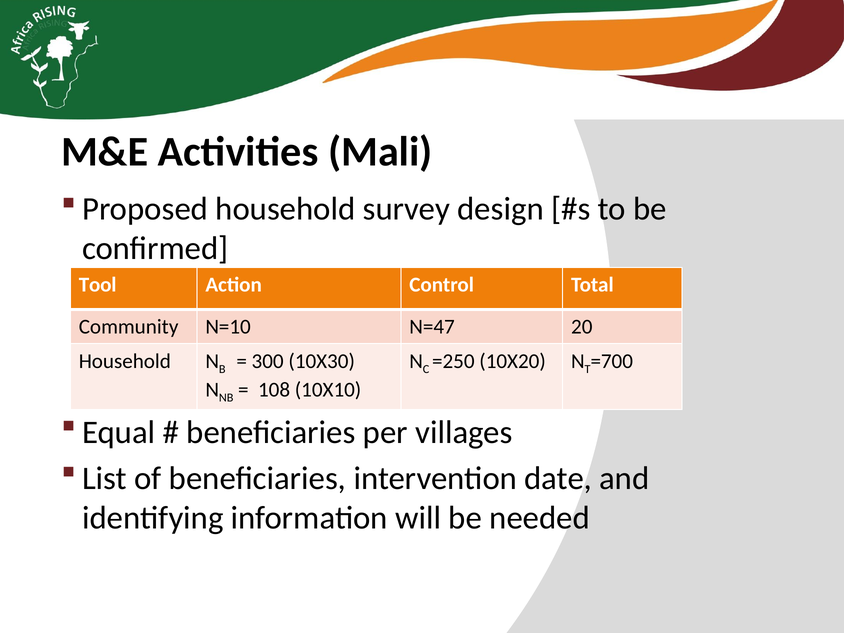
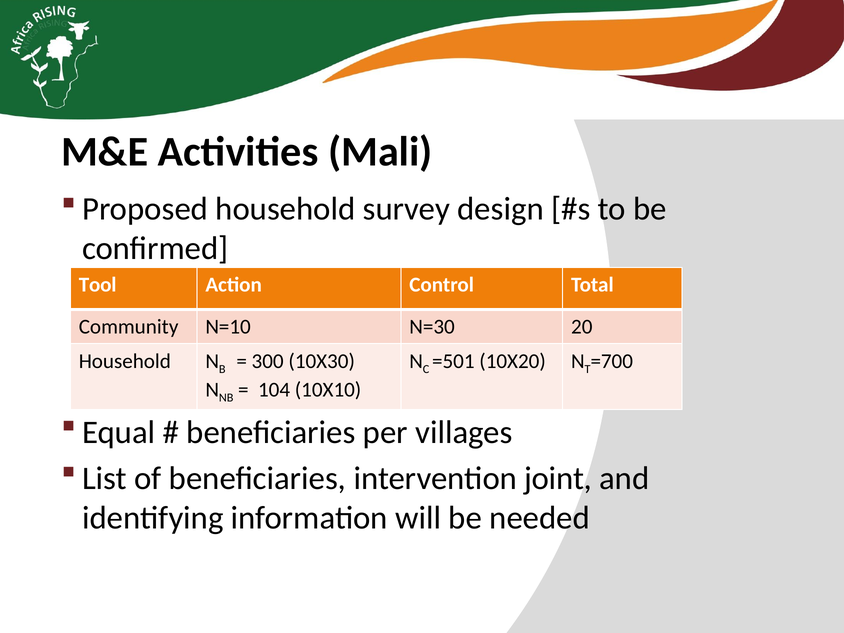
N=47: N=47 -> N=30
=250: =250 -> =501
108: 108 -> 104
date: date -> joint
